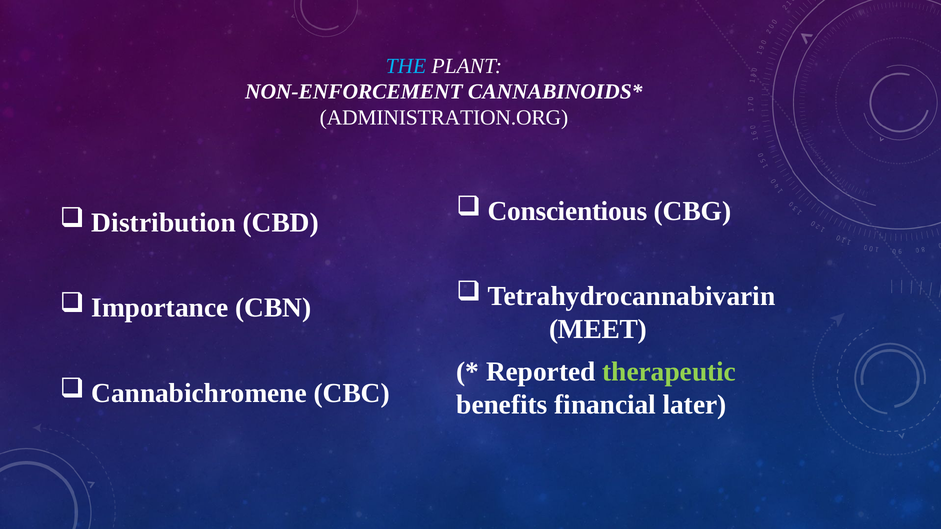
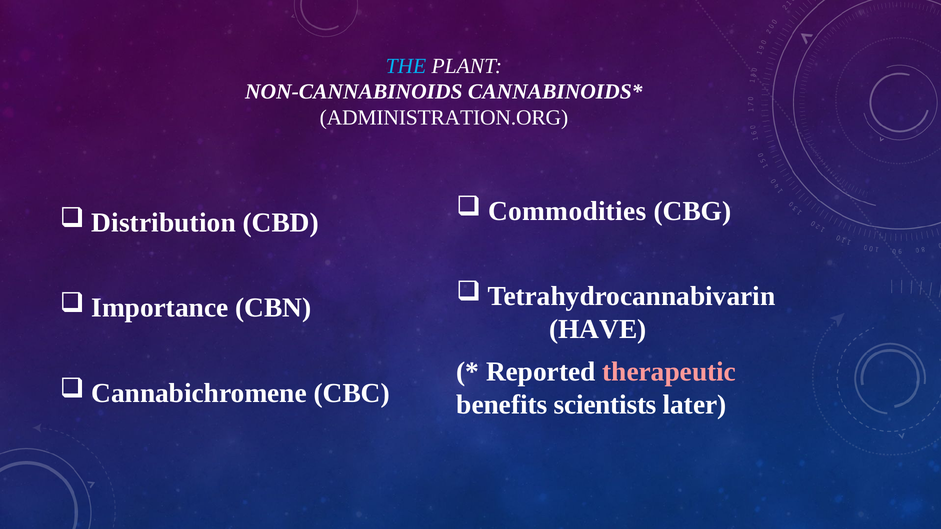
NON-ENFORCEMENT: NON-ENFORCEMENT -> NON-CANNABINOIDS
Conscientious: Conscientious -> Commodities
MEET: MEET -> HAVE
therapeutic colour: light green -> pink
financial: financial -> scientists
